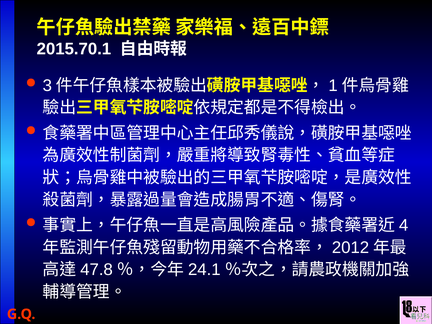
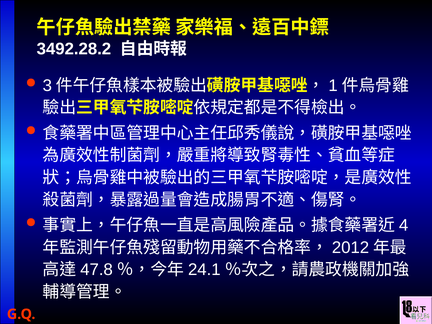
2015.70.1: 2015.70.1 -> 3492.28.2
